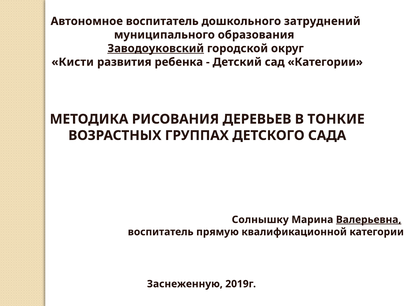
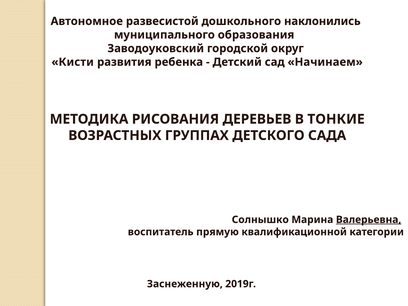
Автономное воспитатель: воспитатель -> развесистой
затруднений: затруднений -> наклонились
Заводоуковский underline: present -> none
сад Категории: Категории -> Начинаем
Солнышку: Солнышку -> Солнышко
